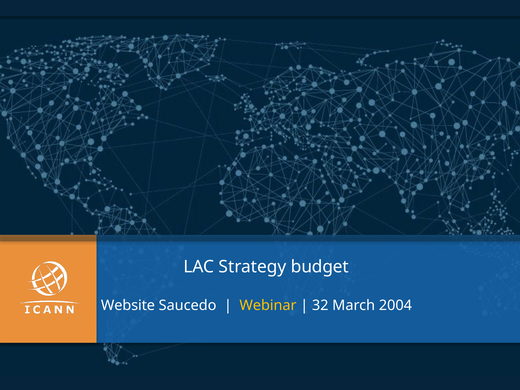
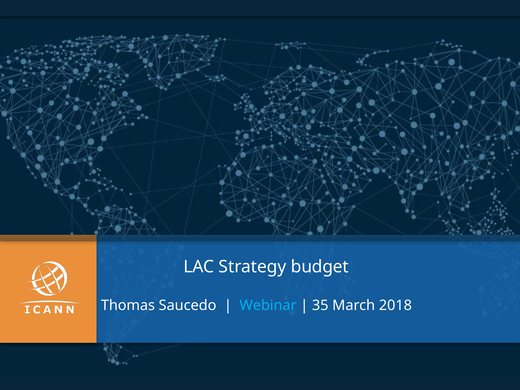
Website: Website -> Thomas
Webinar colour: yellow -> light blue
32: 32 -> 35
2004: 2004 -> 2018
